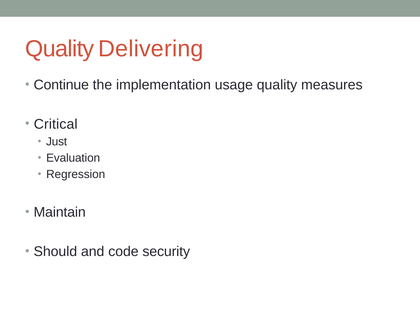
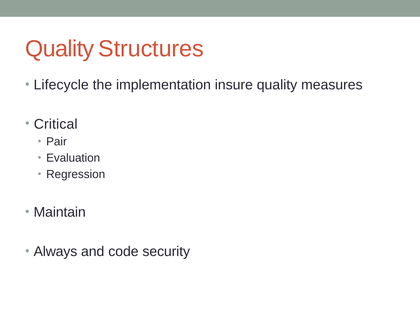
Delivering: Delivering -> Structures
Continue: Continue -> Lifecycle
usage: usage -> insure
Just: Just -> Pair
Should: Should -> Always
